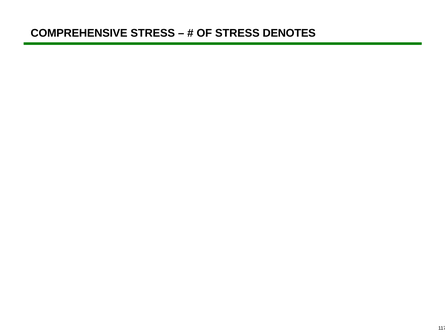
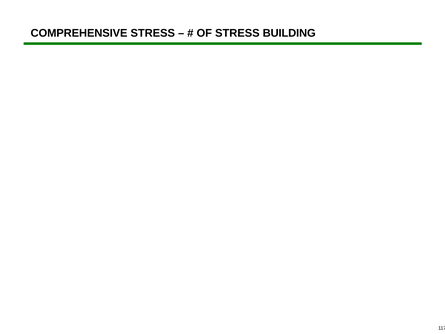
DENOTES: DENOTES -> BUILDING
